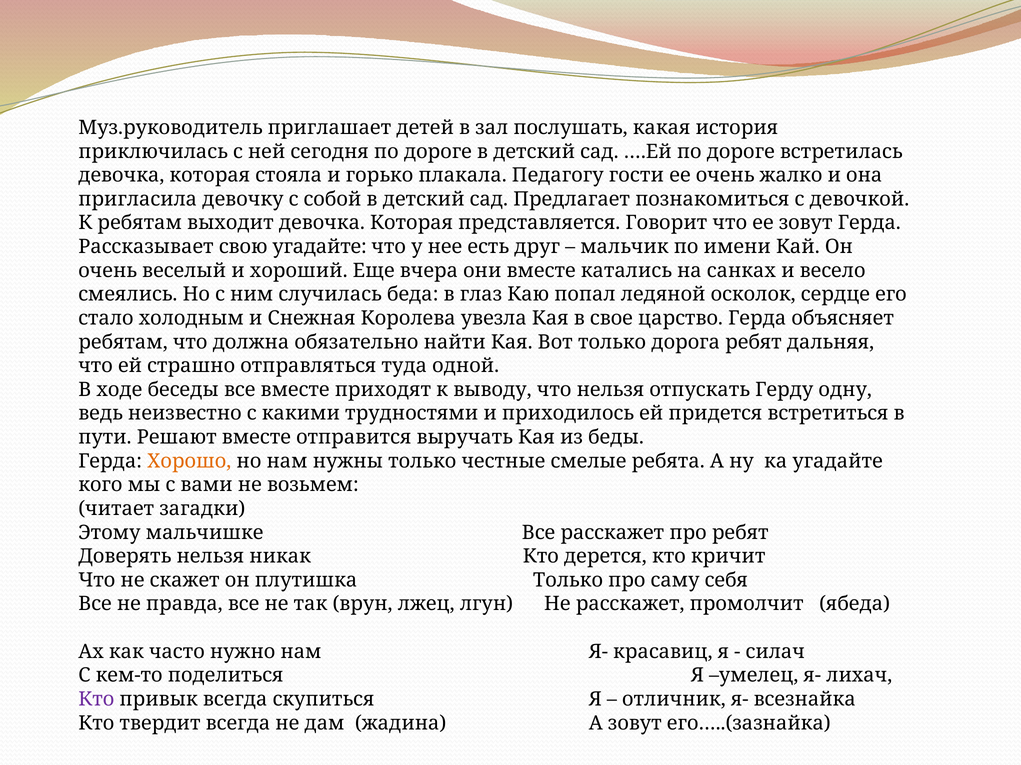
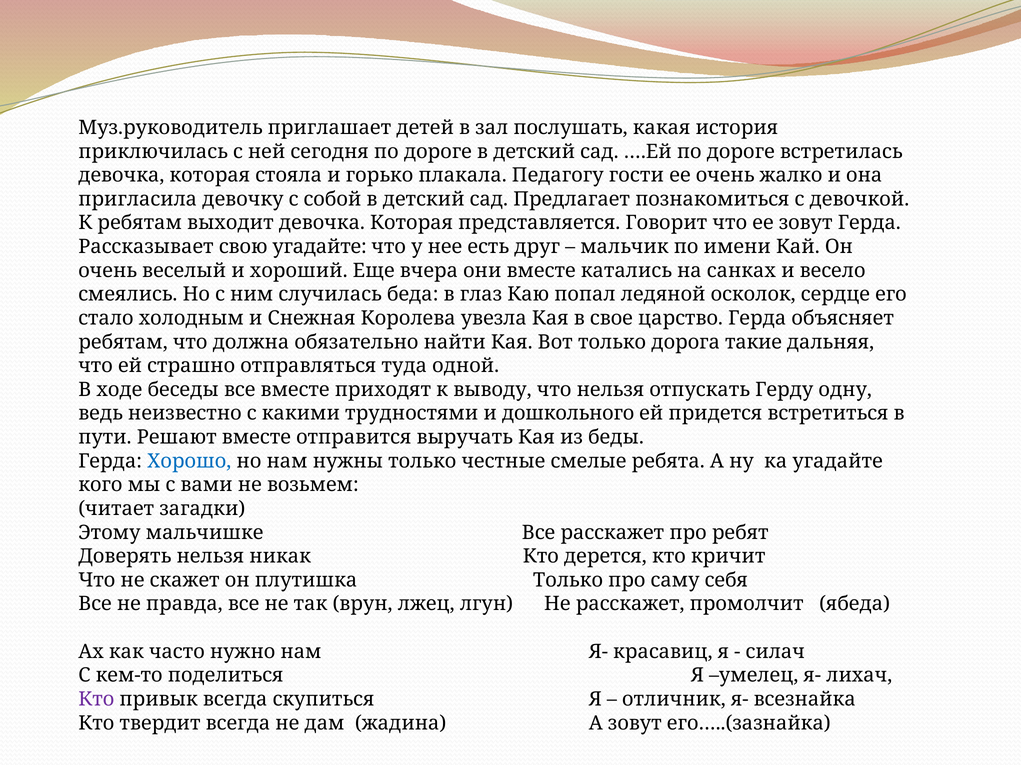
дорога ребят: ребят -> такие
приходилось: приходилось -> дошкольного
Хорошо colour: orange -> blue
